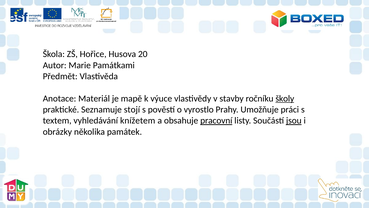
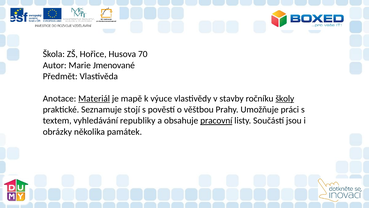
20: 20 -> 70
Památkami: Památkami -> Jmenované
Materiál underline: none -> present
vyrostlo: vyrostlo -> věštbou
knížetem: knížetem -> republiky
jsou underline: present -> none
